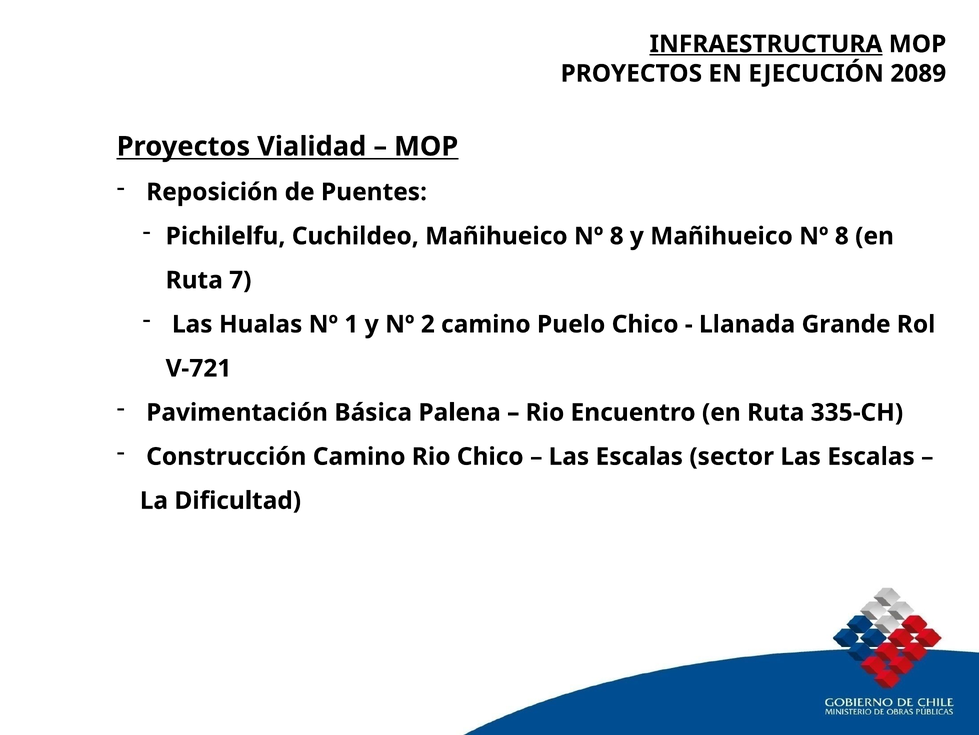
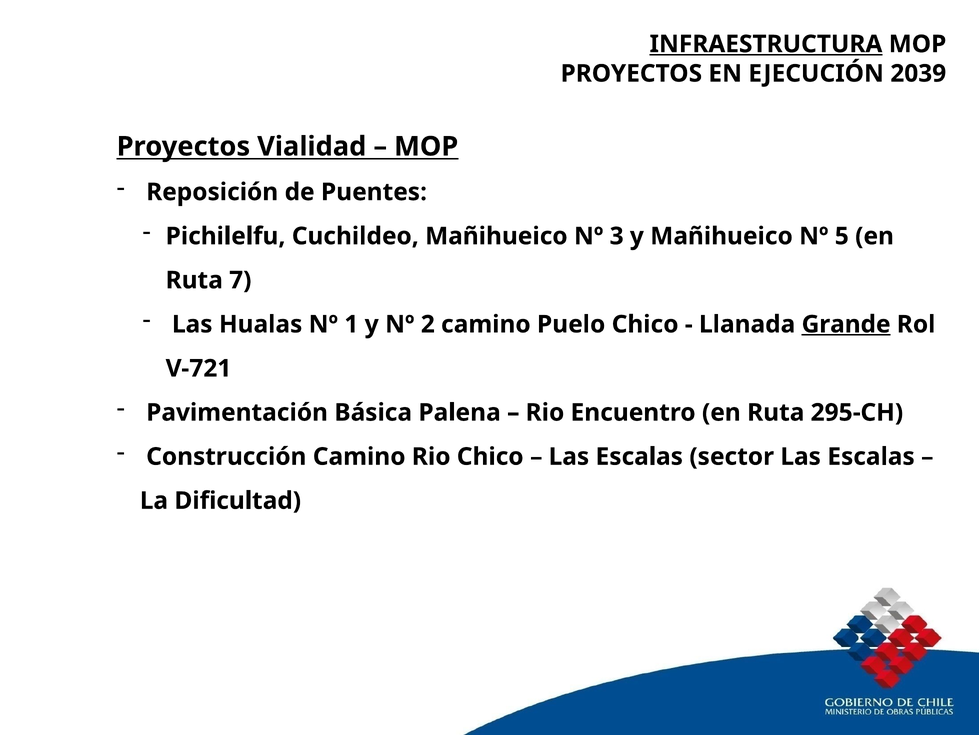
2089: 2089 -> 2039
Cuchildeo Mañihueico Nº 8: 8 -> 3
y Mañihueico Nº 8: 8 -> 5
Grande underline: none -> present
335-CH: 335-CH -> 295-CH
